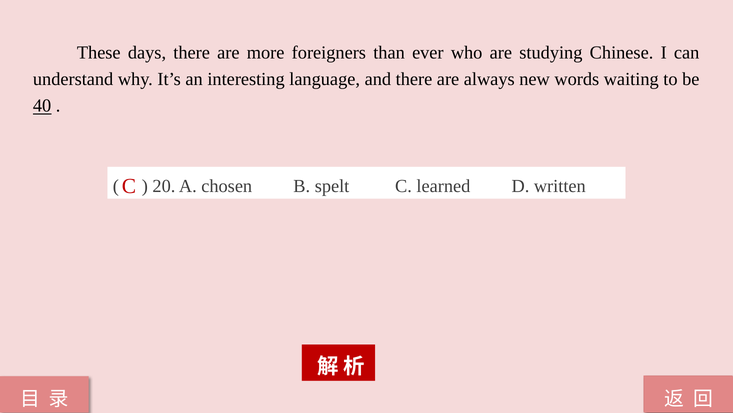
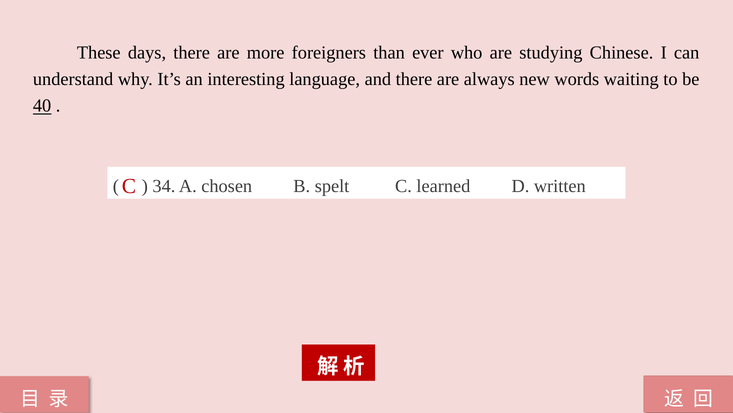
20: 20 -> 34
